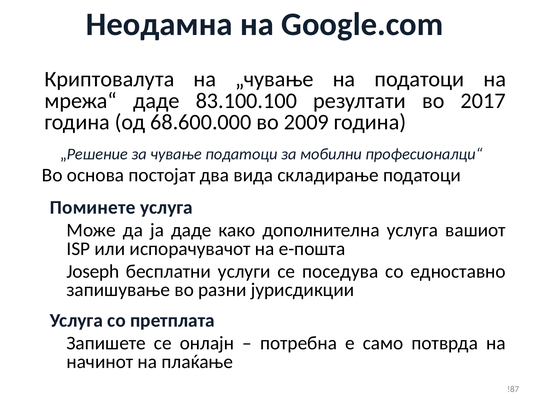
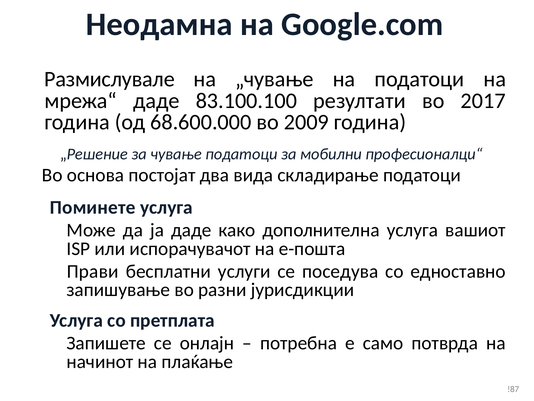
Криптовалута: Криптовалута -> Размислувале
Joseph: Joseph -> Прави
